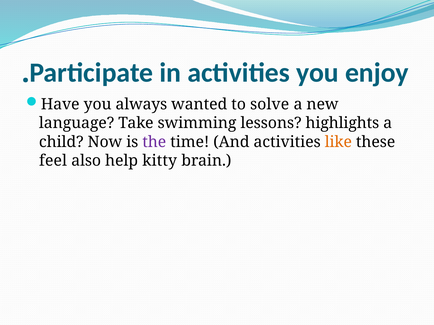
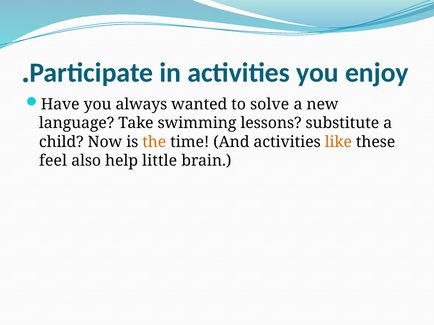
highlights: highlights -> substitute
the colour: purple -> orange
kitty: kitty -> little
